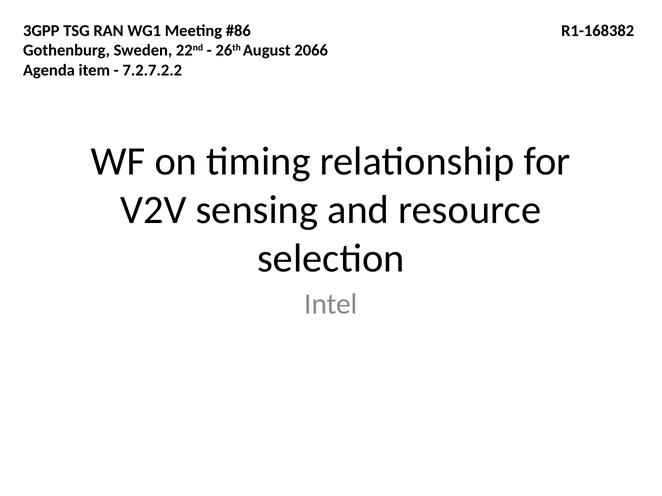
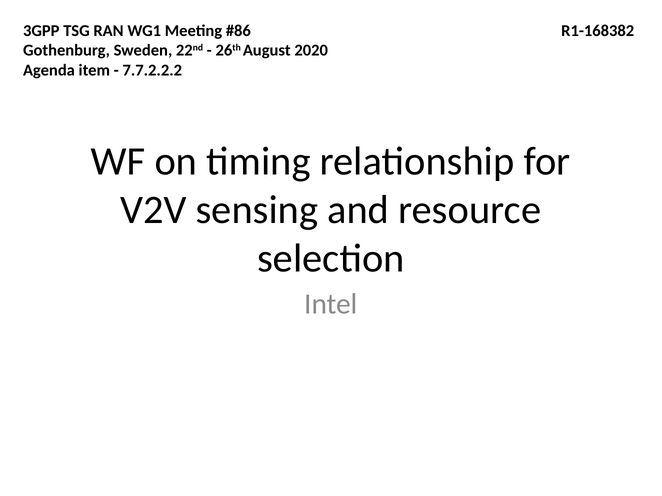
2066: 2066 -> 2020
7.2.7.2.2: 7.2.7.2.2 -> 7.7.2.2.2
